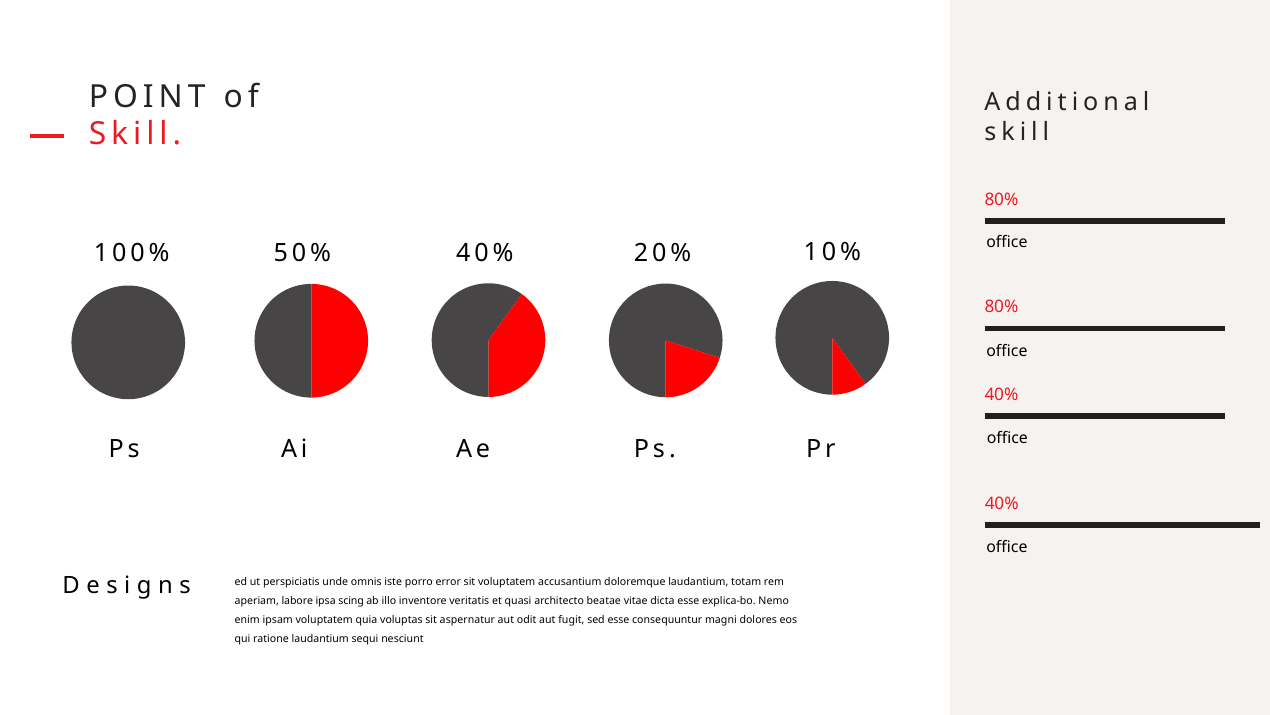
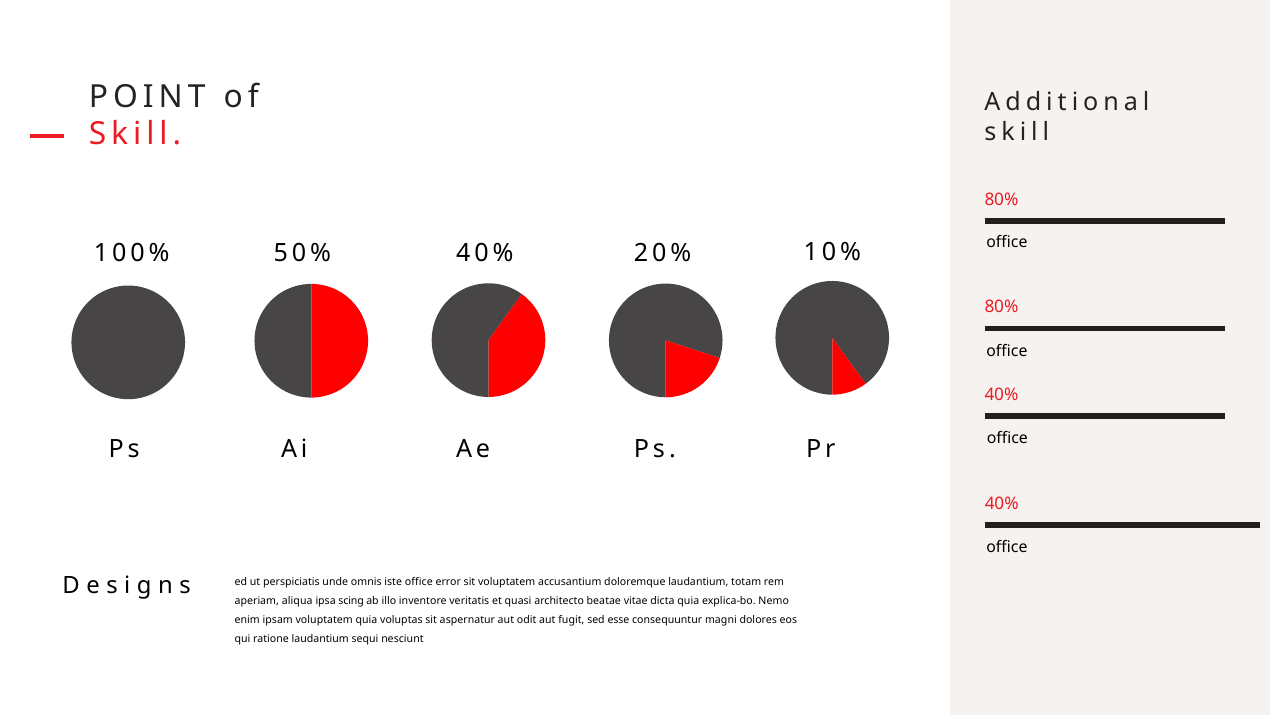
iste porro: porro -> office
labore: labore -> aliqua
dicta esse: esse -> quia
